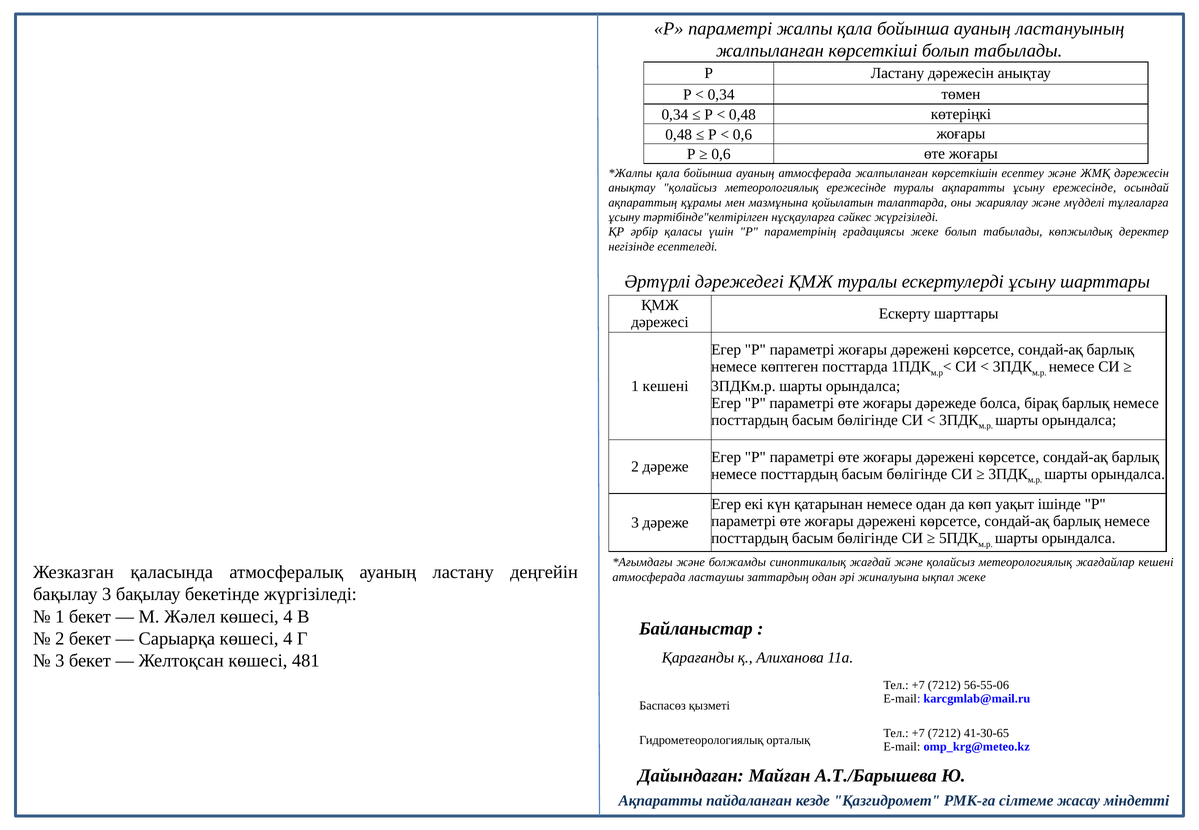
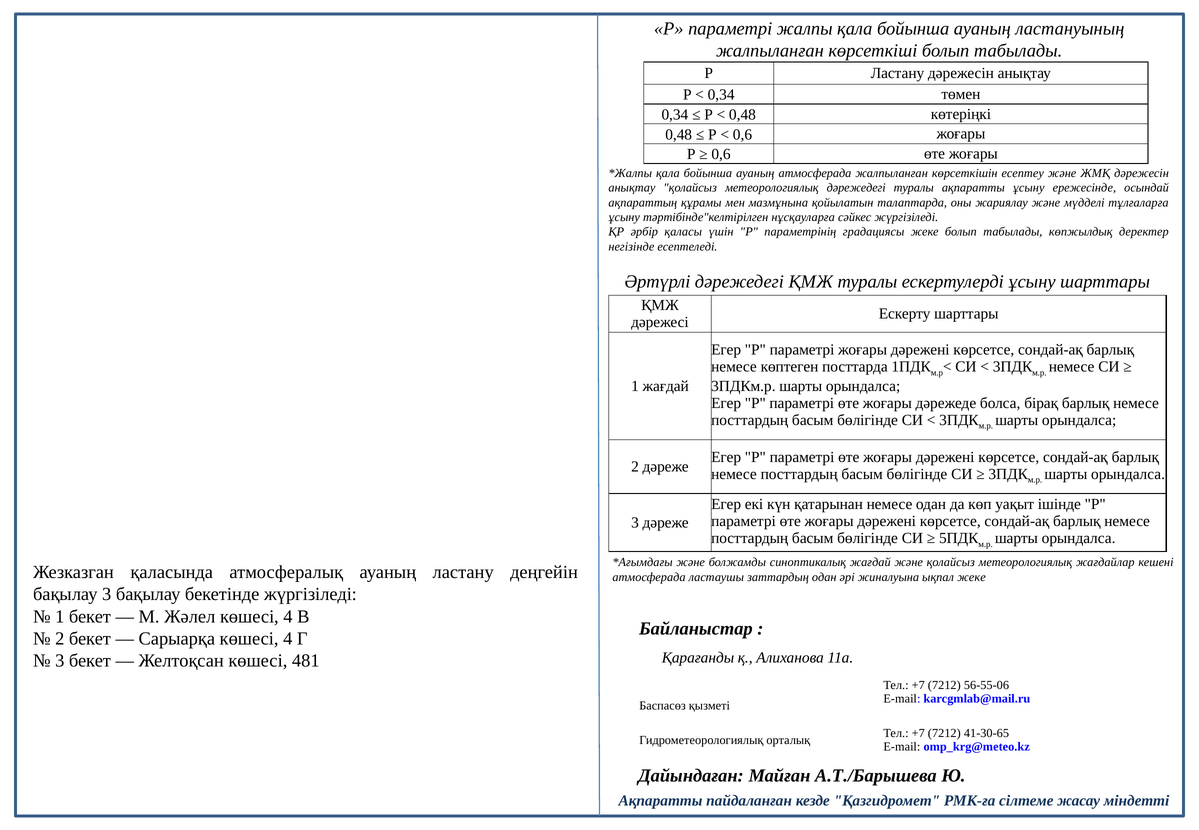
метеорологиялық ережесінде: ережесінде -> дәрежедегі
1 кешені: кешені -> жағдай
